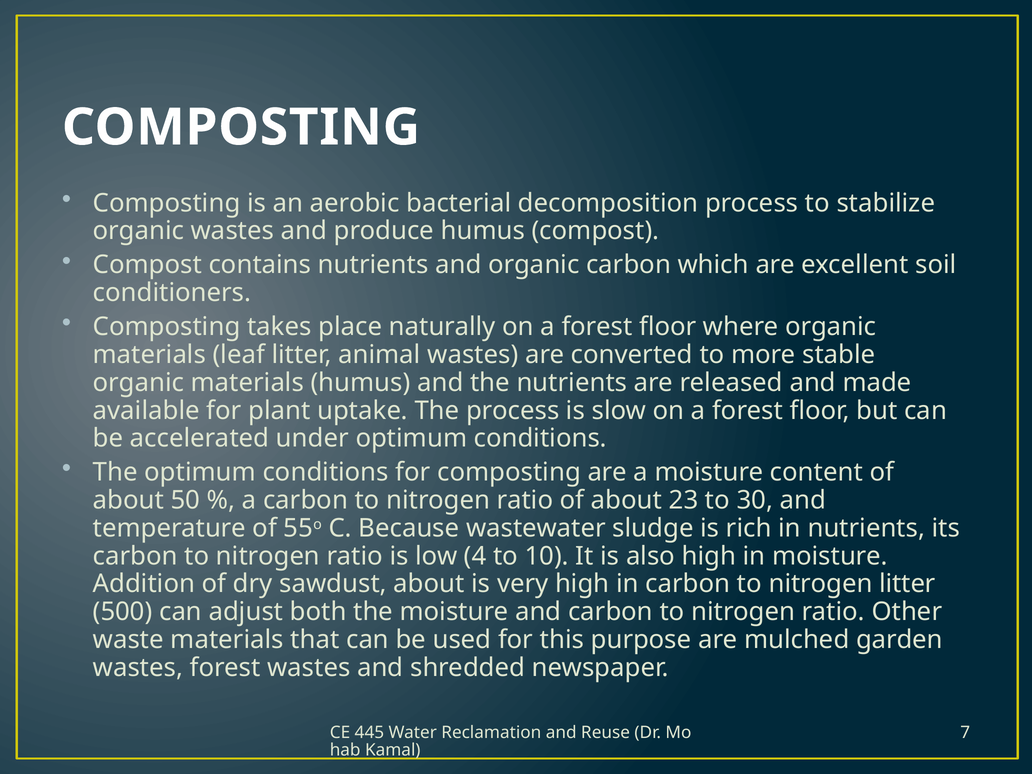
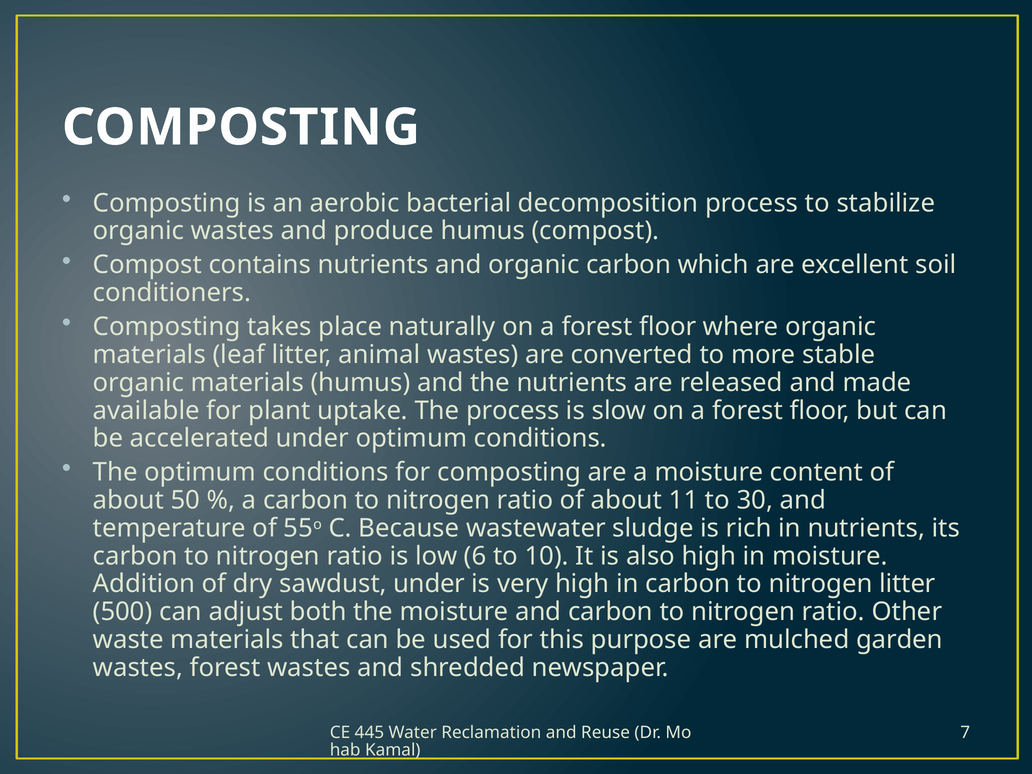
23: 23 -> 11
4: 4 -> 6
sawdust about: about -> under
